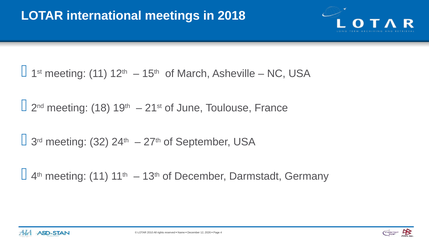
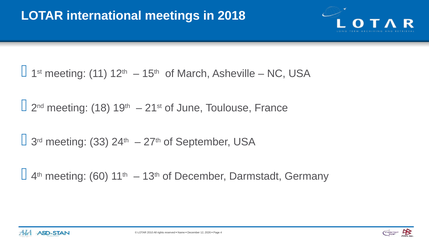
32: 32 -> 33
4th meeting 11: 11 -> 60
